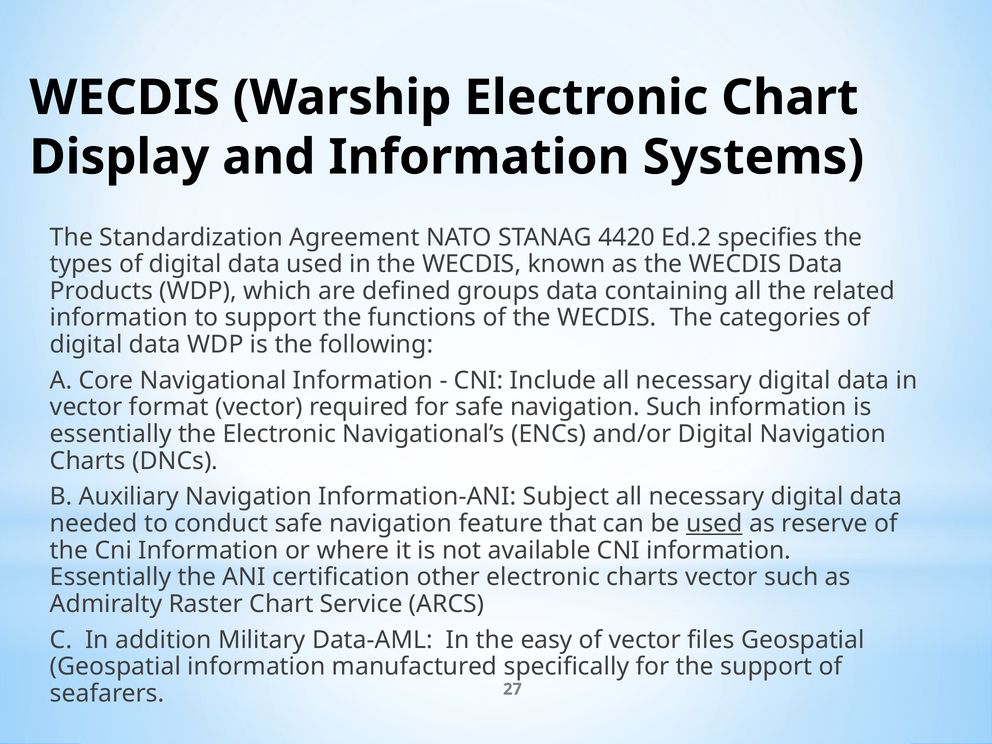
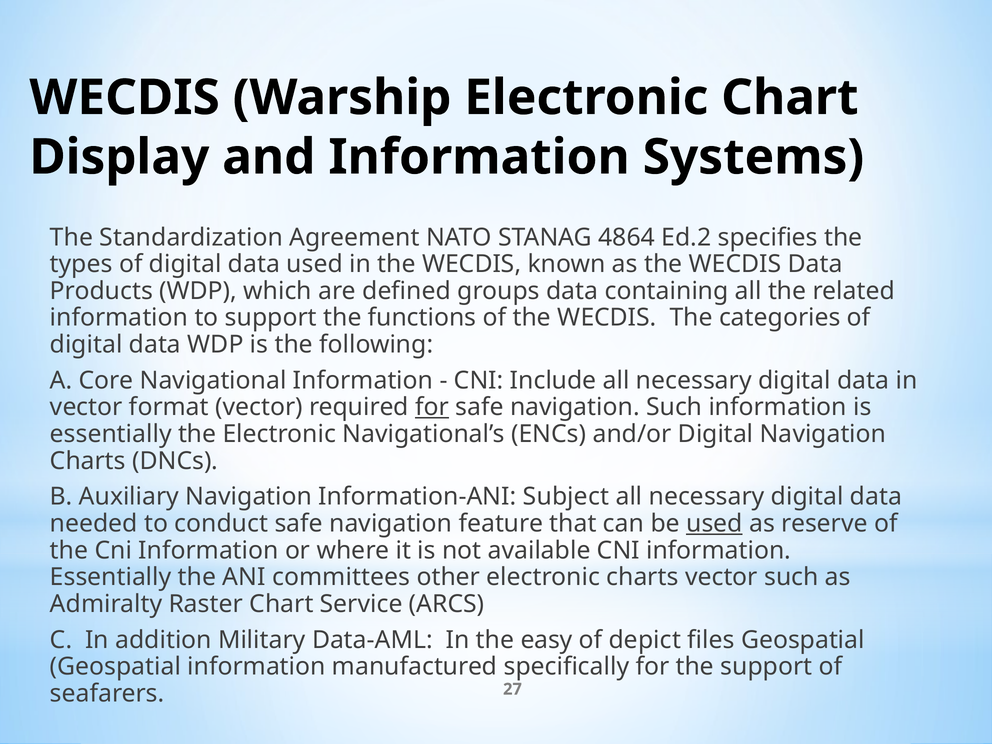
4420: 4420 -> 4864
for at (432, 407) underline: none -> present
certification: certification -> committees
of vector: vector -> depict
